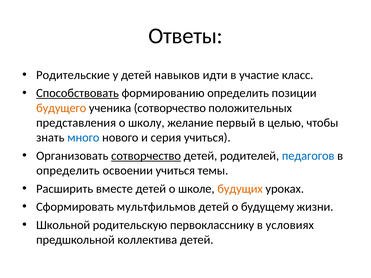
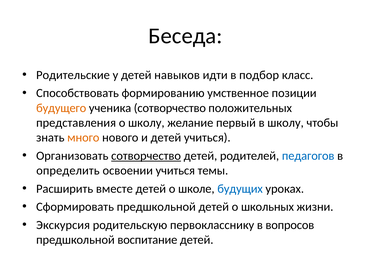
Ответы: Ответы -> Беседа
участие: участие -> подбор
Способствовать underline: present -> none
формированию определить: определить -> умственное
в целью: целью -> школу
много colour: blue -> orange
и серия: серия -> детей
будущих colour: orange -> blue
Сформировать мультфильмов: мультфильмов -> предшкольной
будущему: будущему -> школьных
Школьной: Школьной -> Экскурсия
условиях: условиях -> вопросов
коллектива: коллектива -> воспитание
